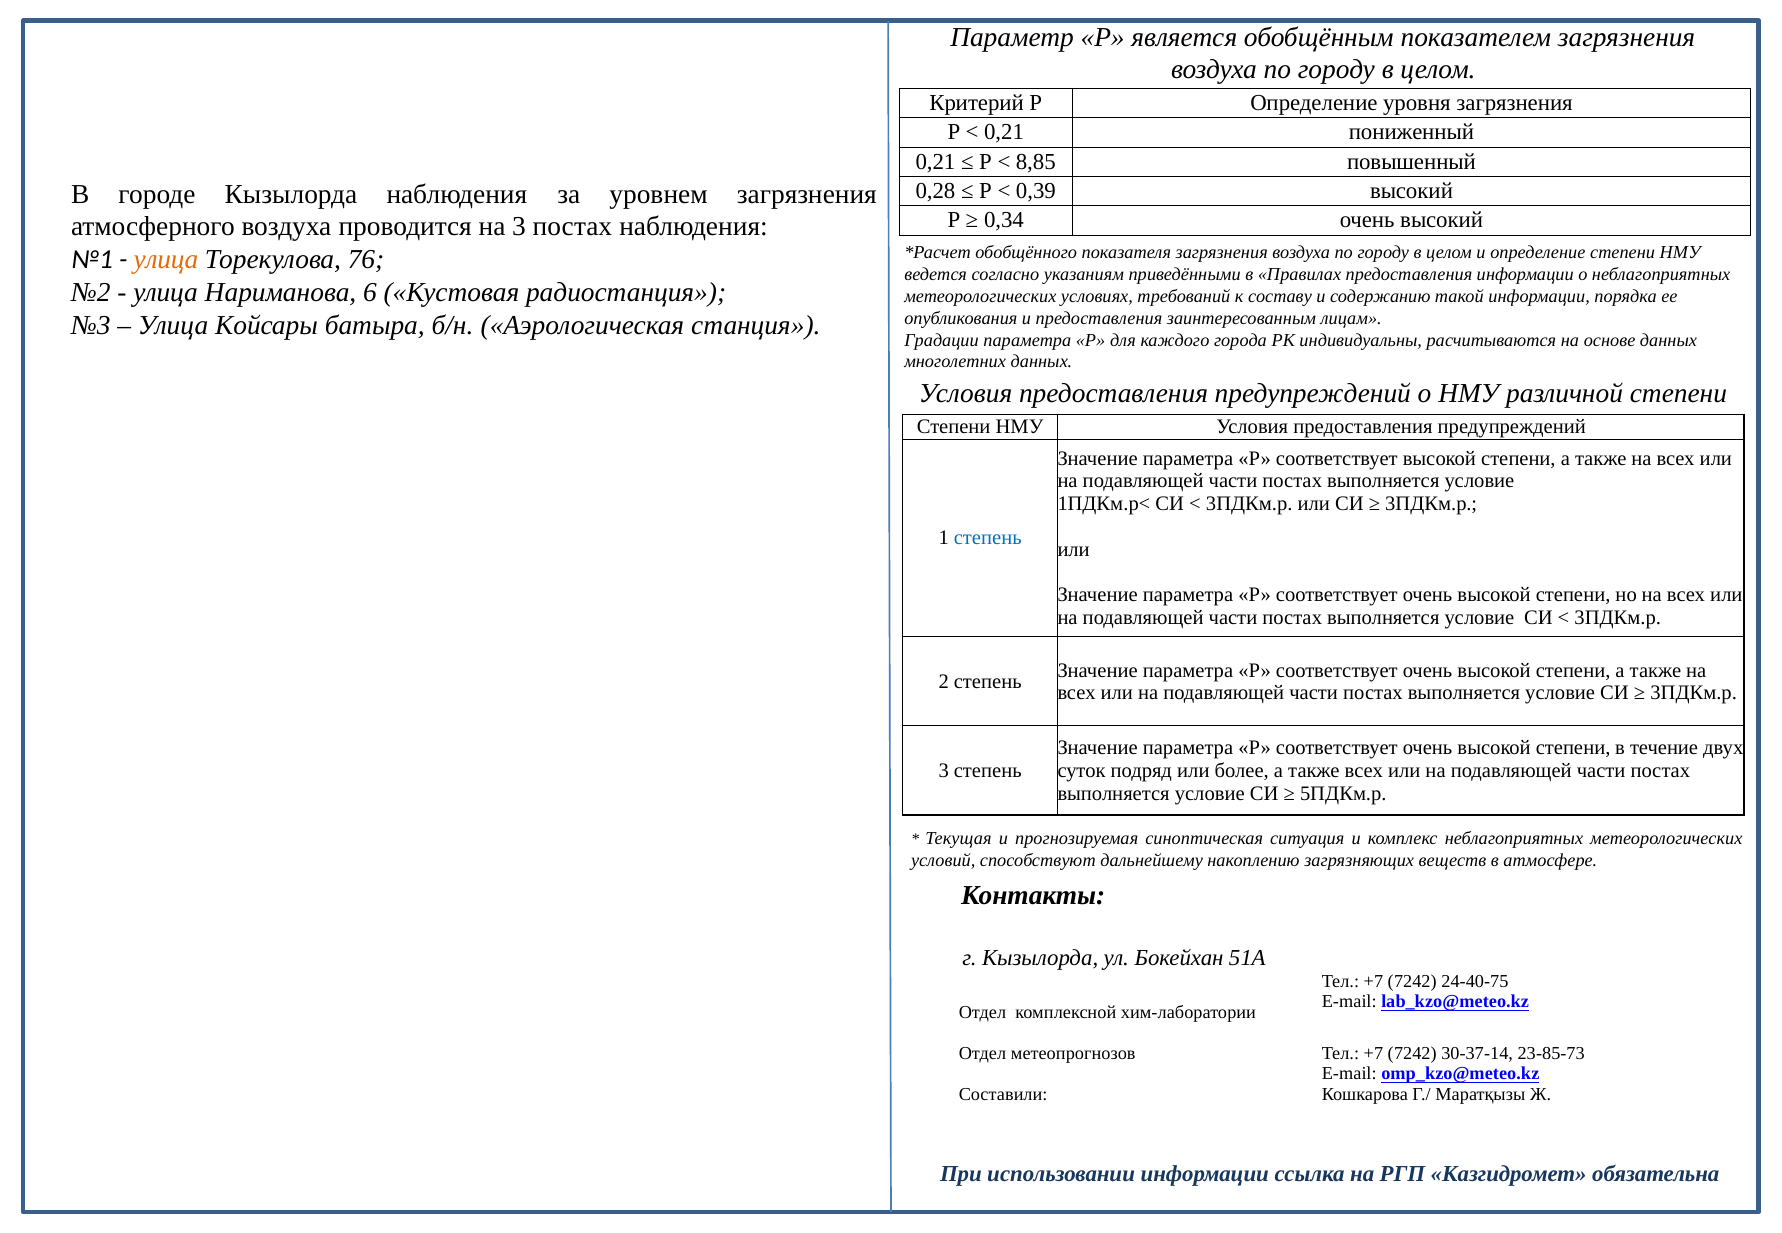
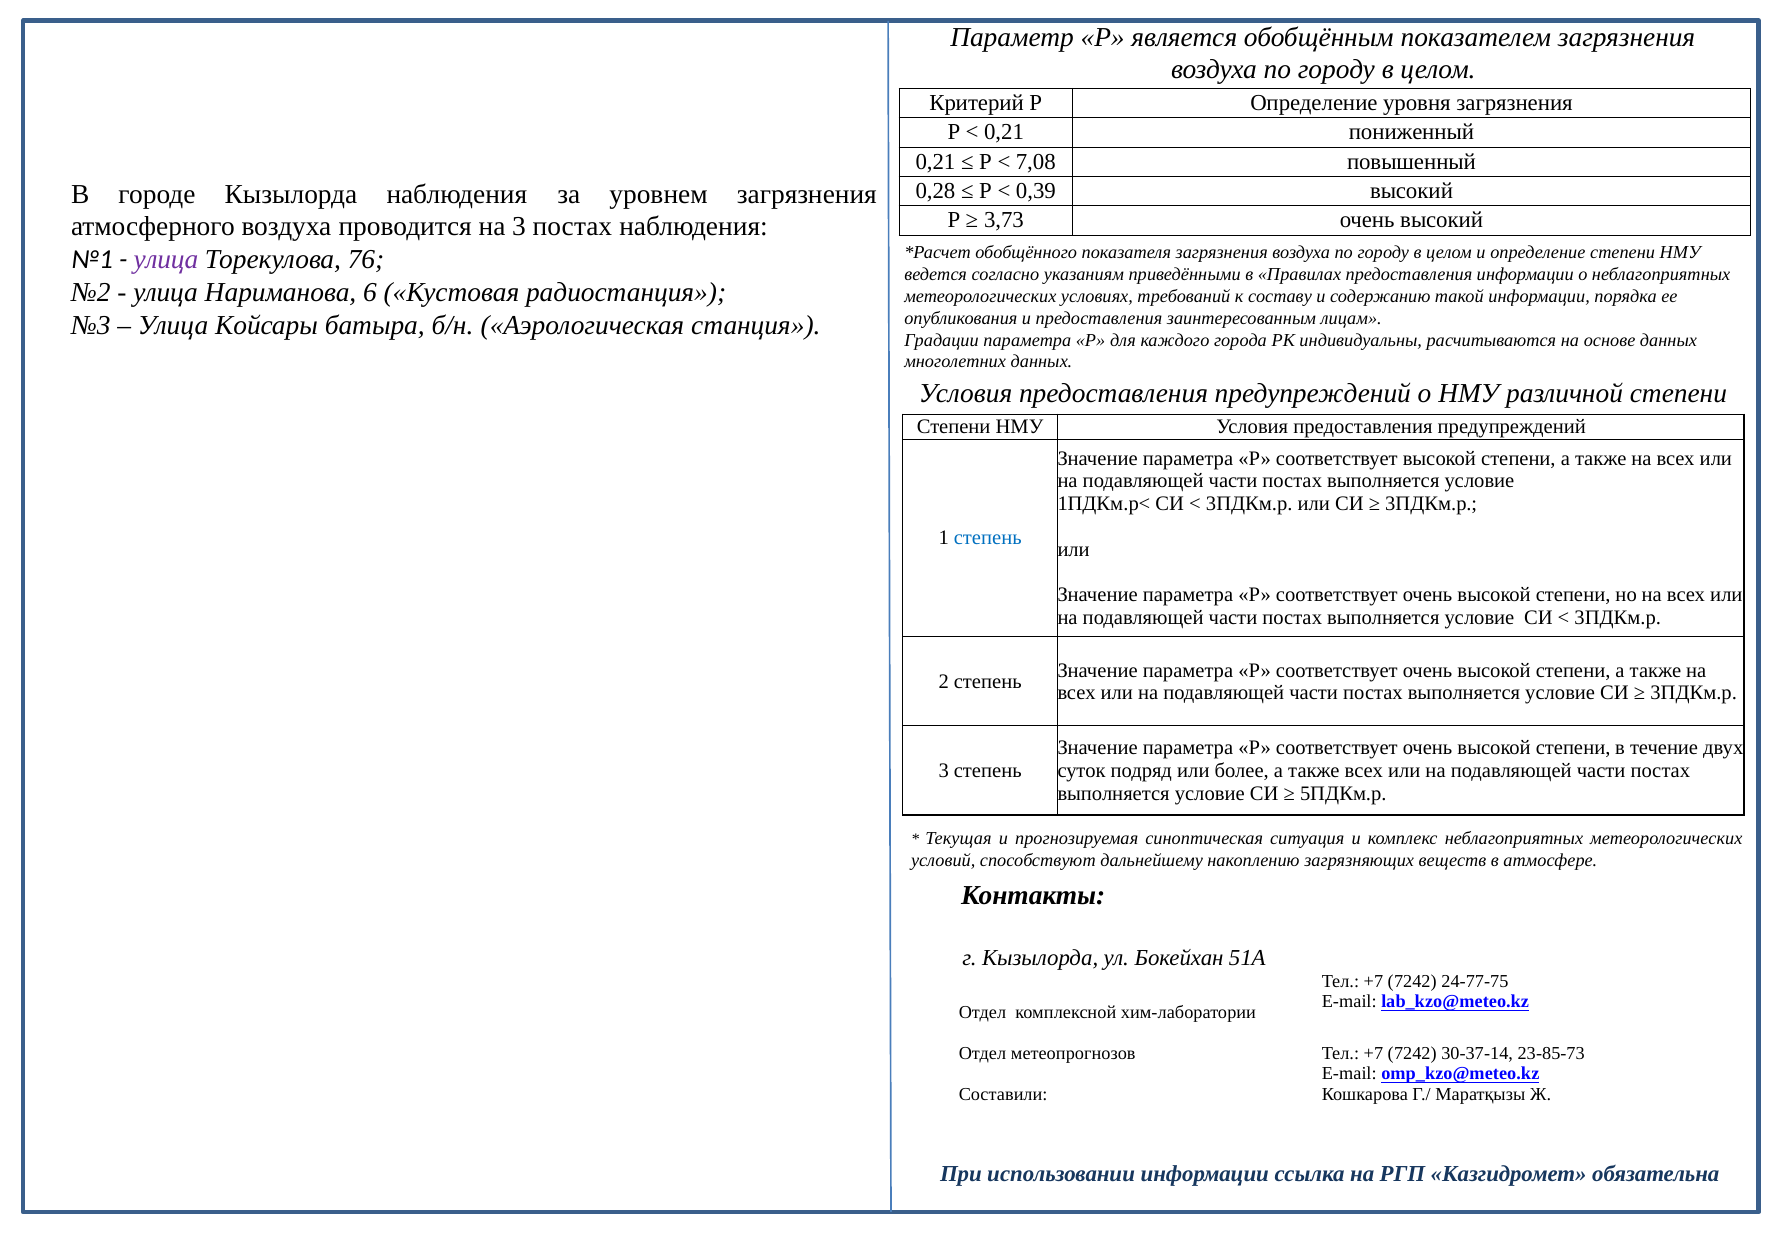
8,85: 8,85 -> 7,08
0,34: 0,34 -> 3,73
улица at (166, 260) colour: orange -> purple
24-40-75: 24-40-75 -> 24-77-75
